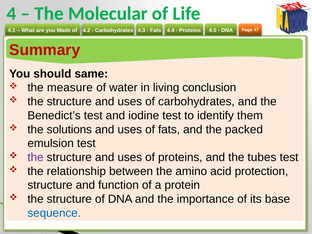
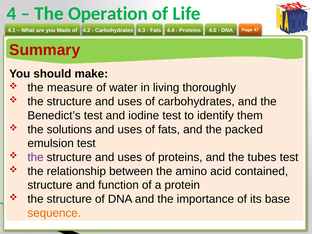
Molecular: Molecular -> Operation
same: same -> make
conclusion: conclusion -> thoroughly
protection: protection -> contained
sequence colour: blue -> orange
